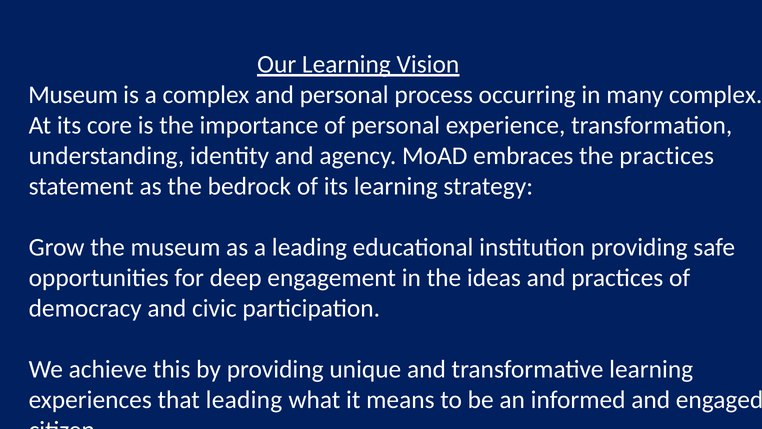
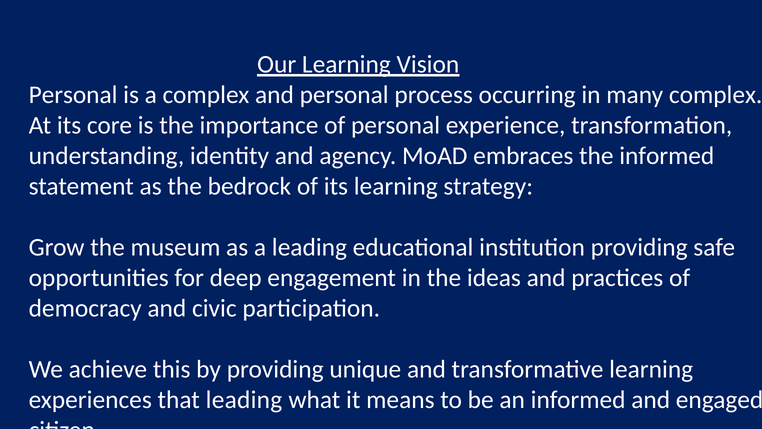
Museum at (73, 95): Museum -> Personal
the practices: practices -> informed
